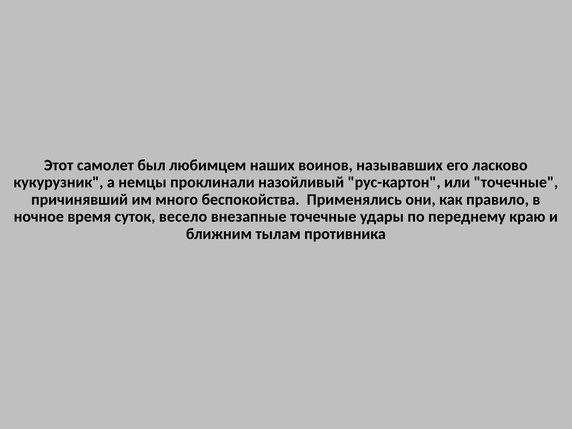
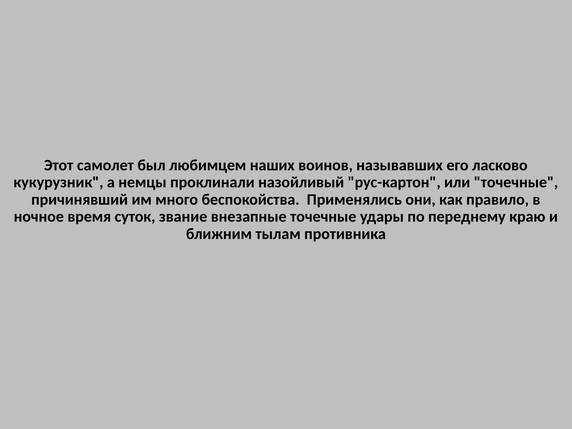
весело: весело -> звание
